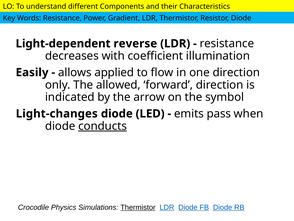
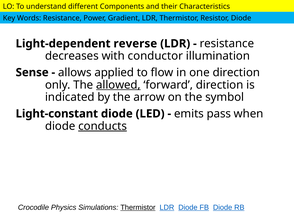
coefficient: coefficient -> conductor
Easily: Easily -> Sense
allowed underline: none -> present
Light-changes: Light-changes -> Light-constant
